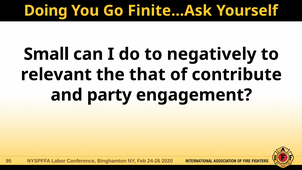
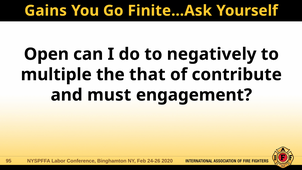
Doing: Doing -> Gains
Small: Small -> Open
relevant: relevant -> multiple
party: party -> must
